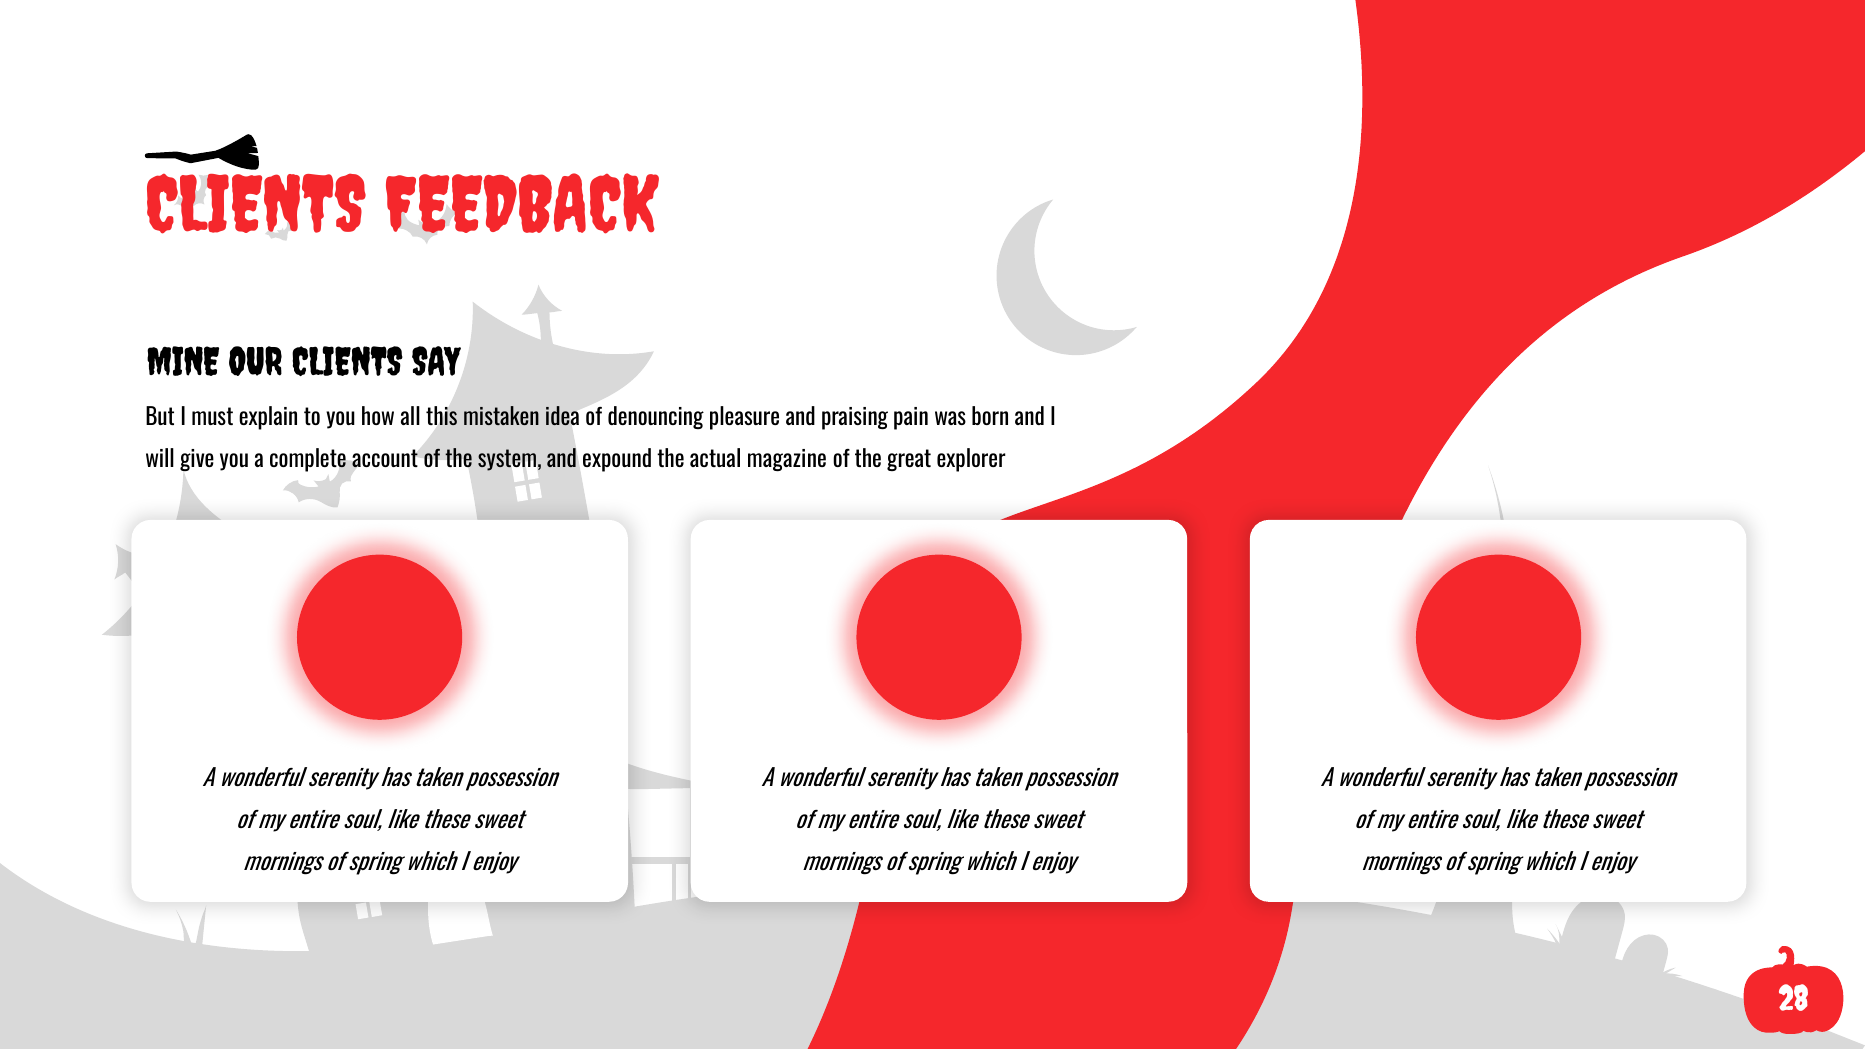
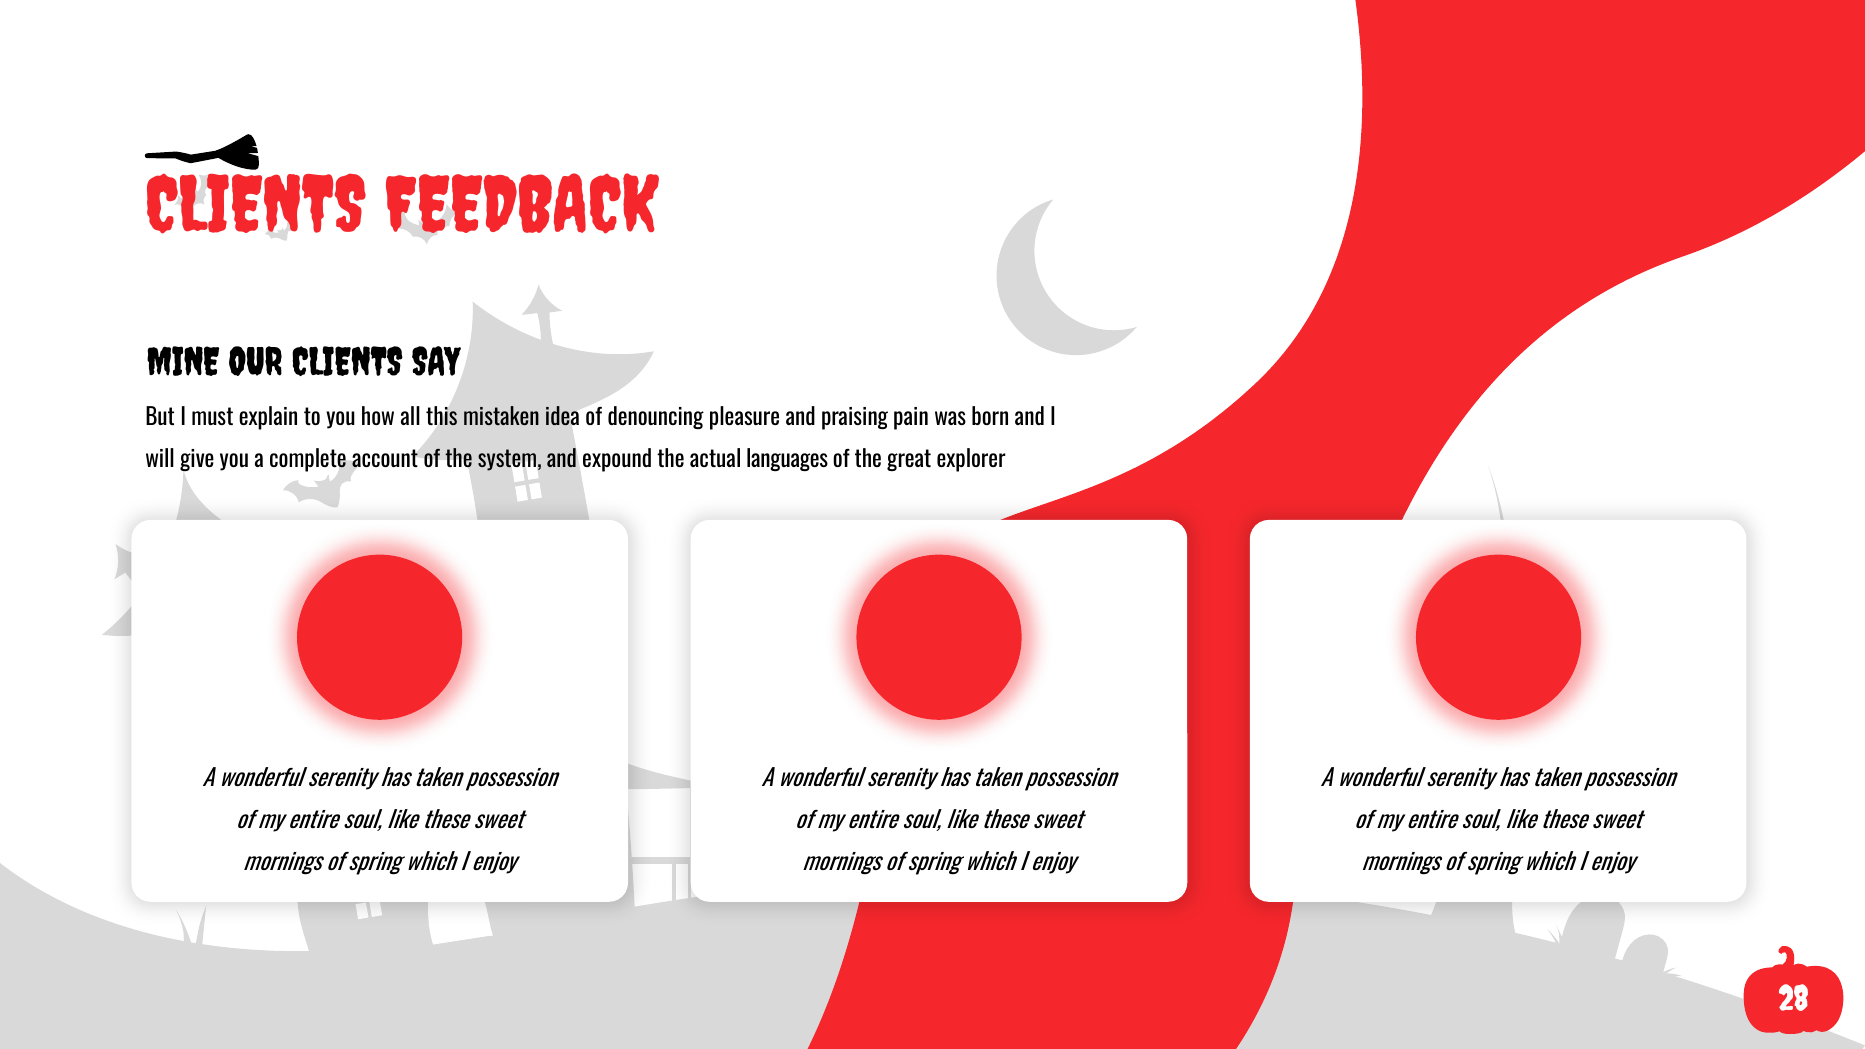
magazine: magazine -> languages
